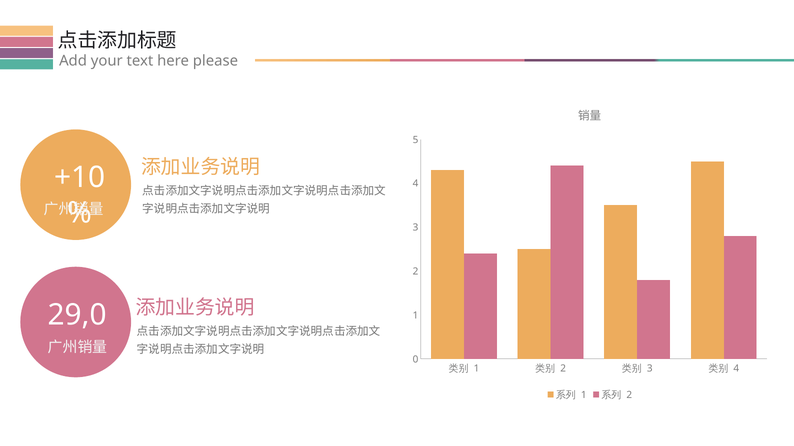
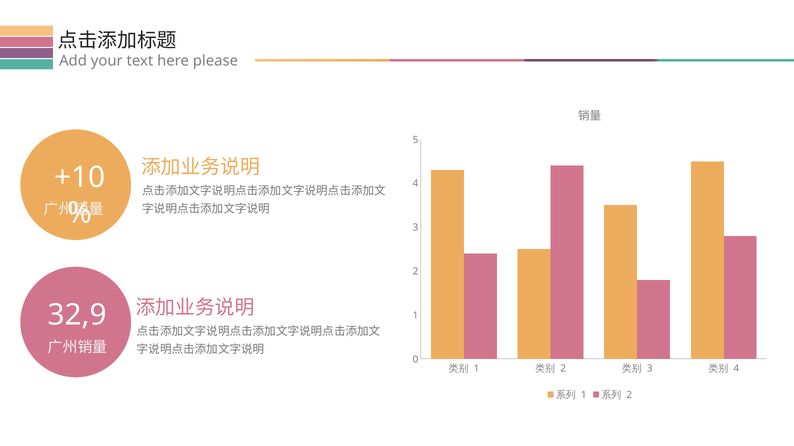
29,0: 29,0 -> 32,9
